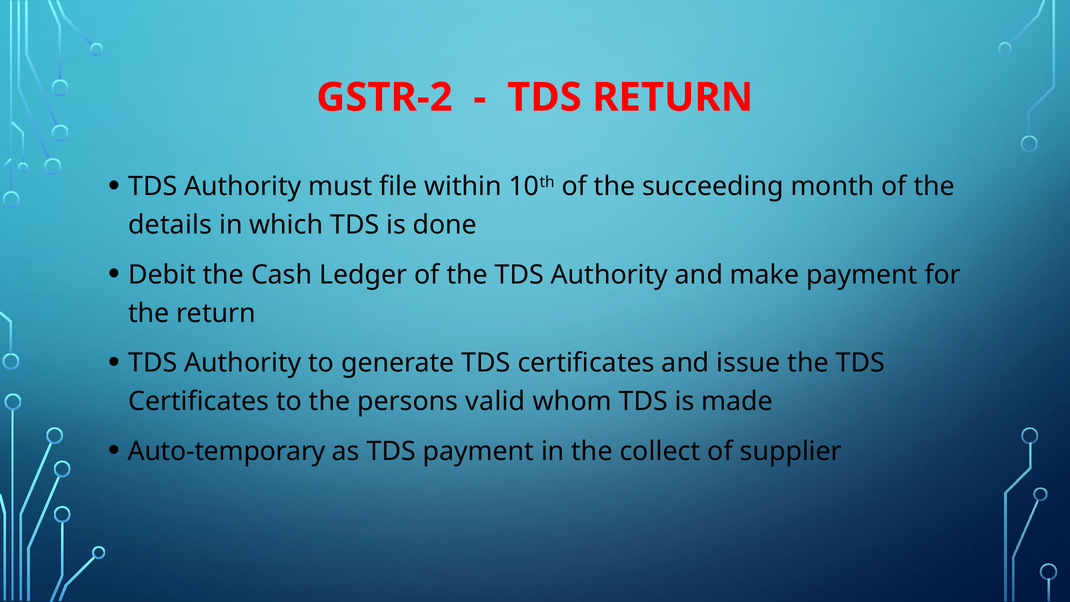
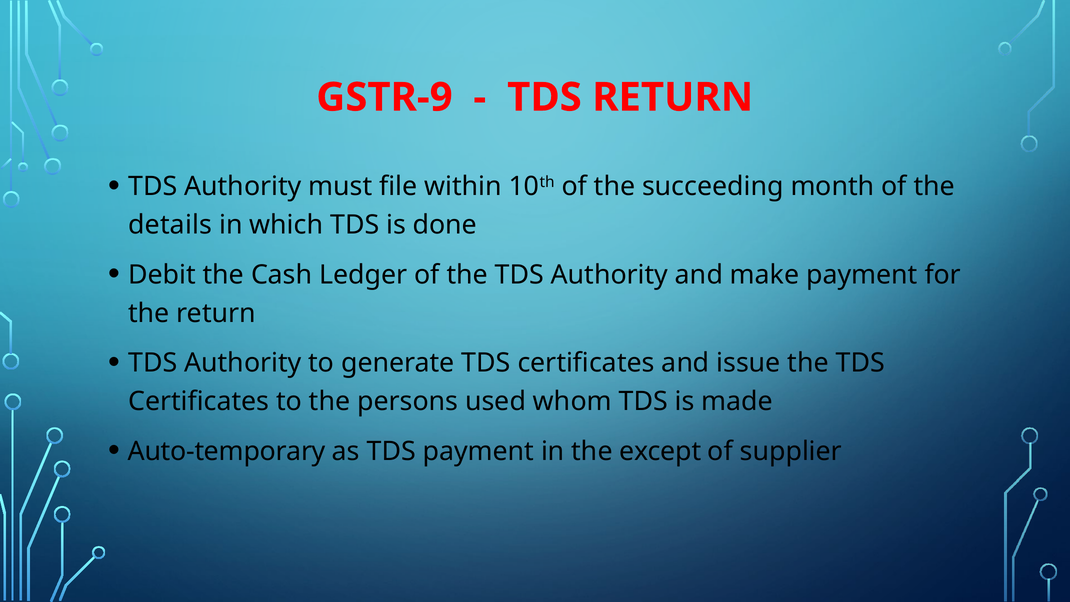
GSTR-2: GSTR-2 -> GSTR-9
valid: valid -> used
collect: collect -> except
